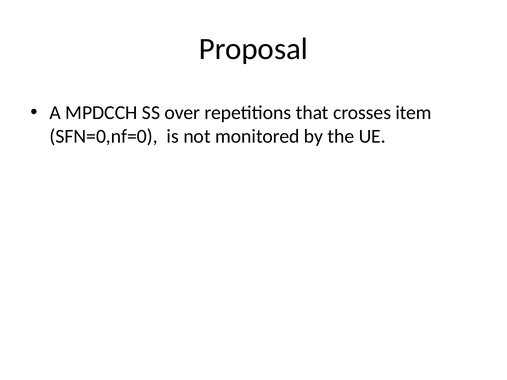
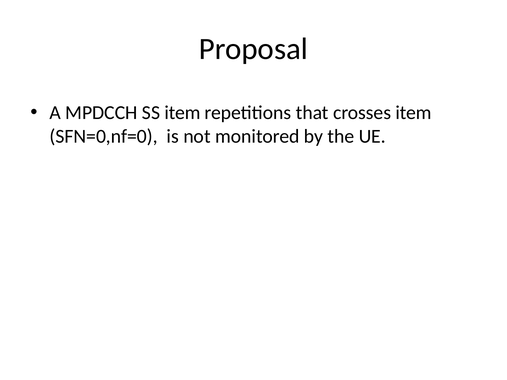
SS over: over -> item
